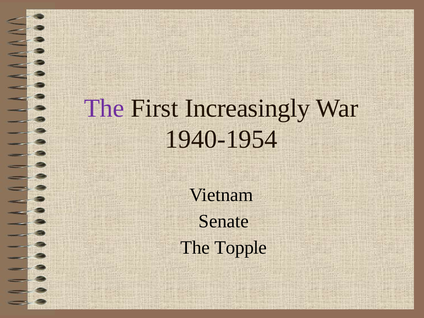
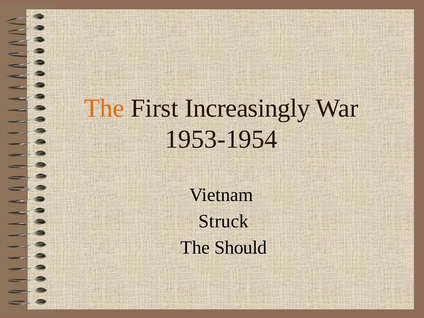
The at (104, 108) colour: purple -> orange
1940-1954: 1940-1954 -> 1953-1954
Senate: Senate -> Struck
Topple: Topple -> Should
